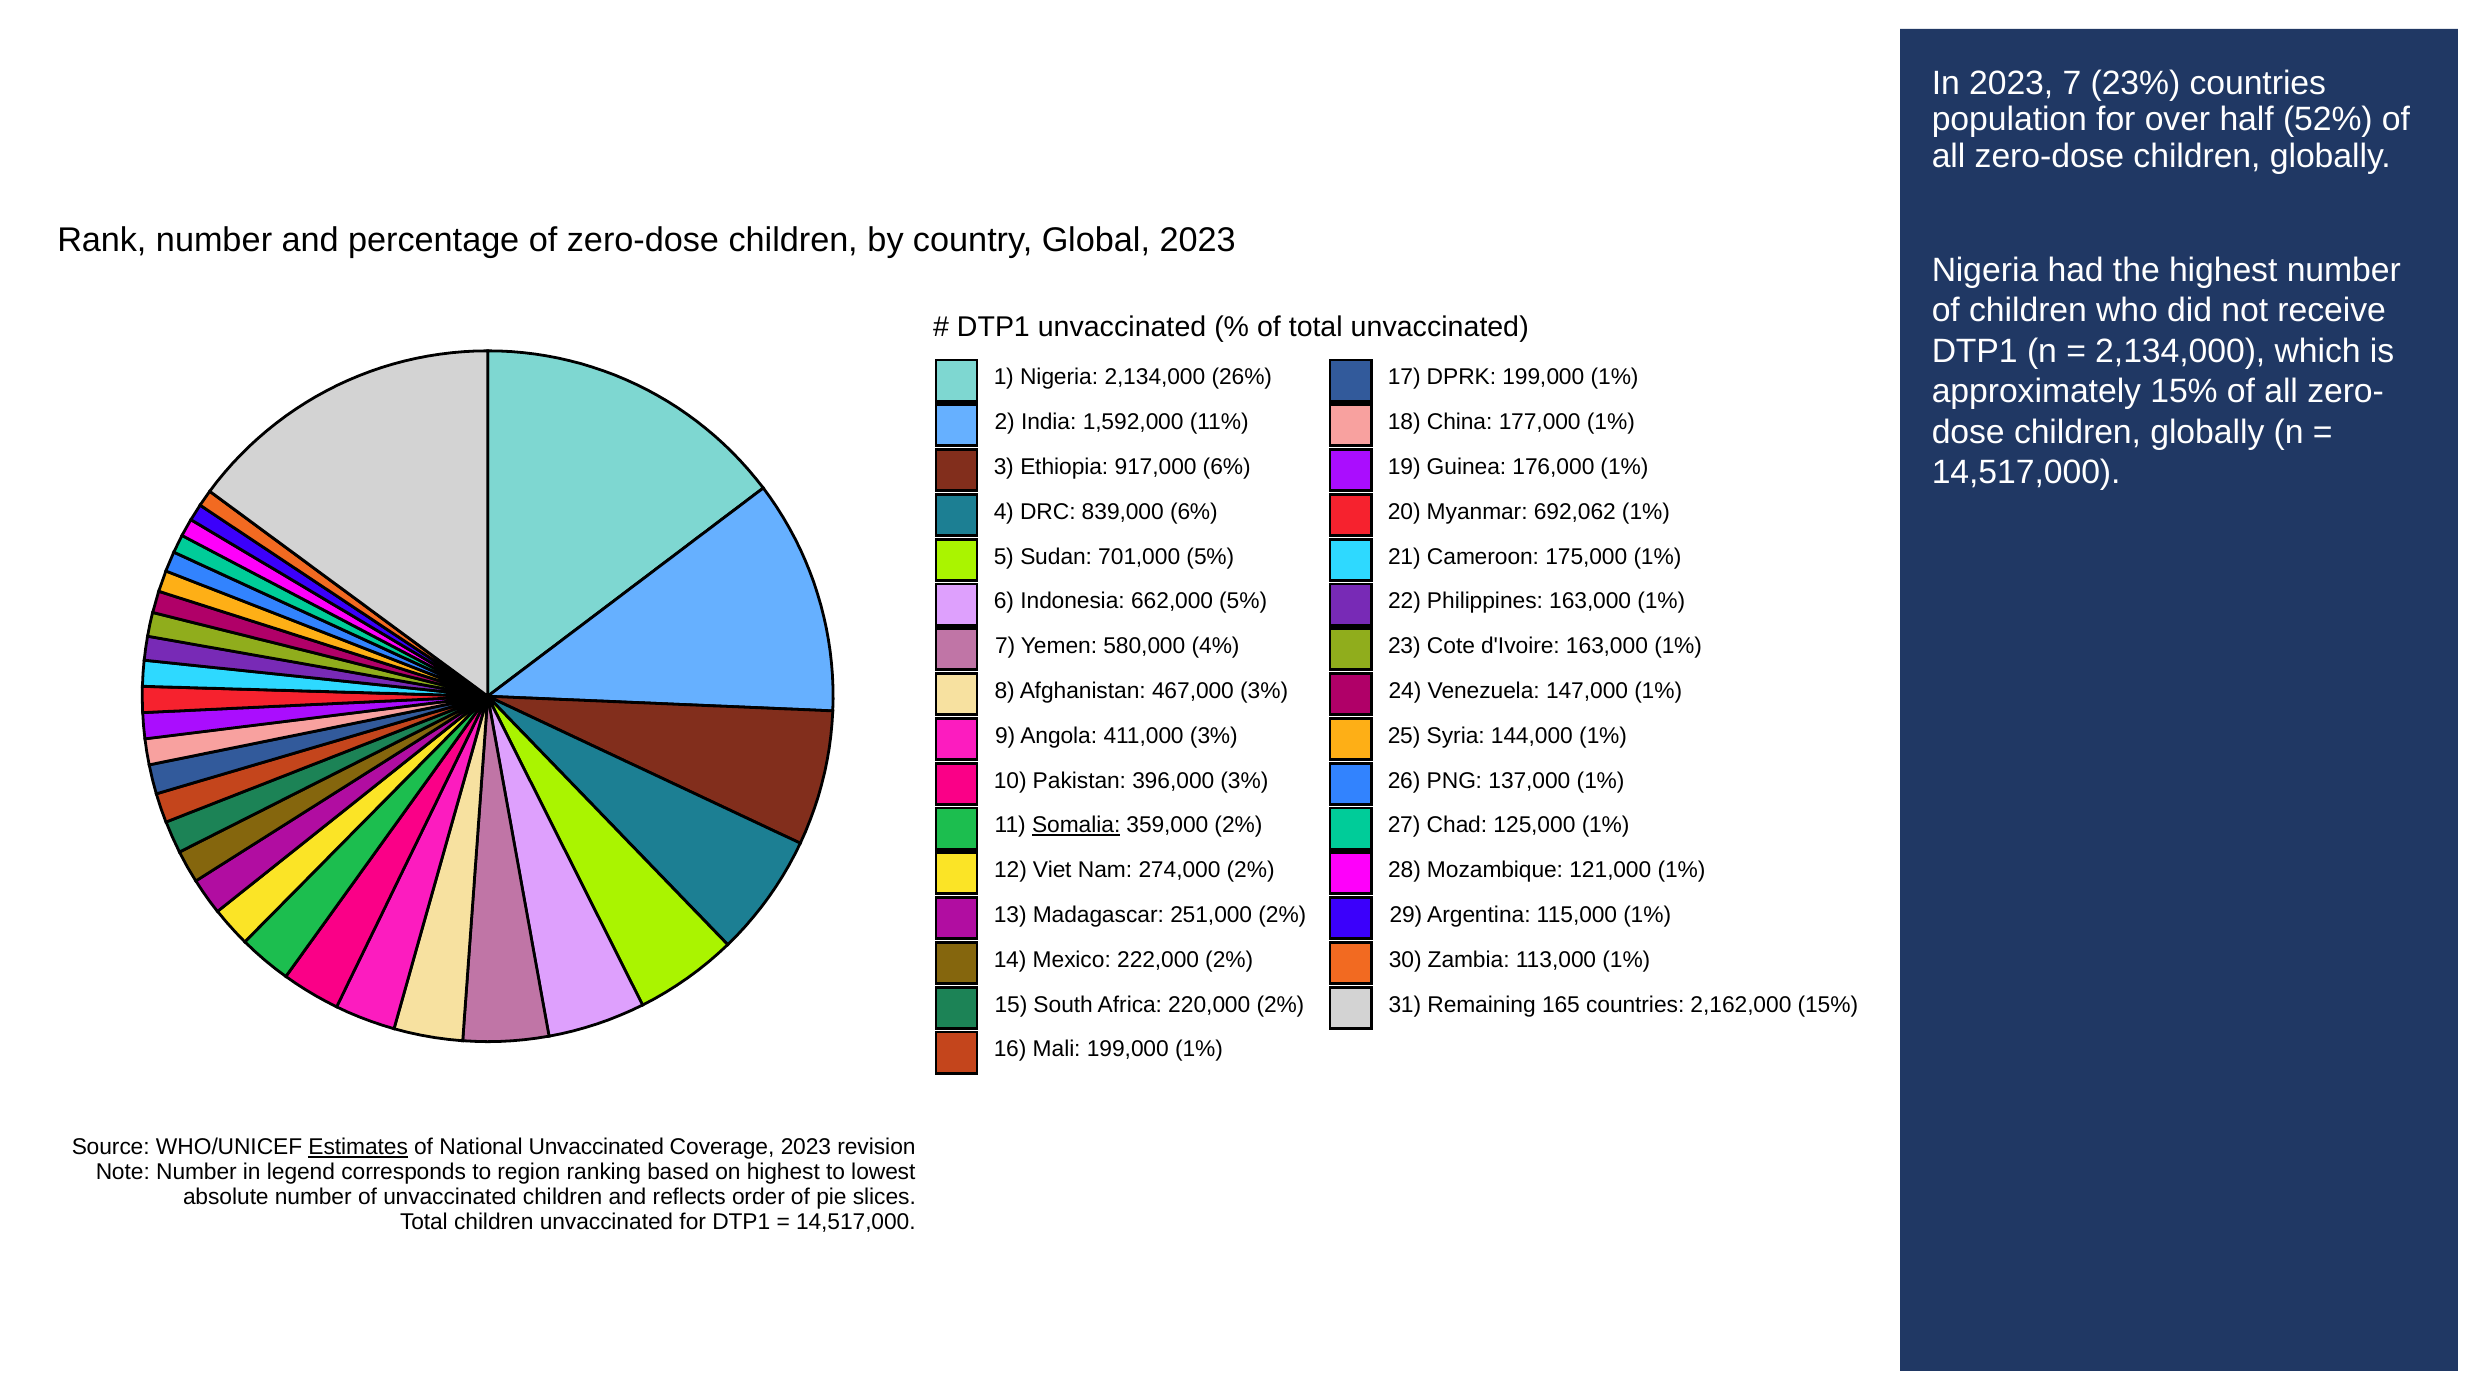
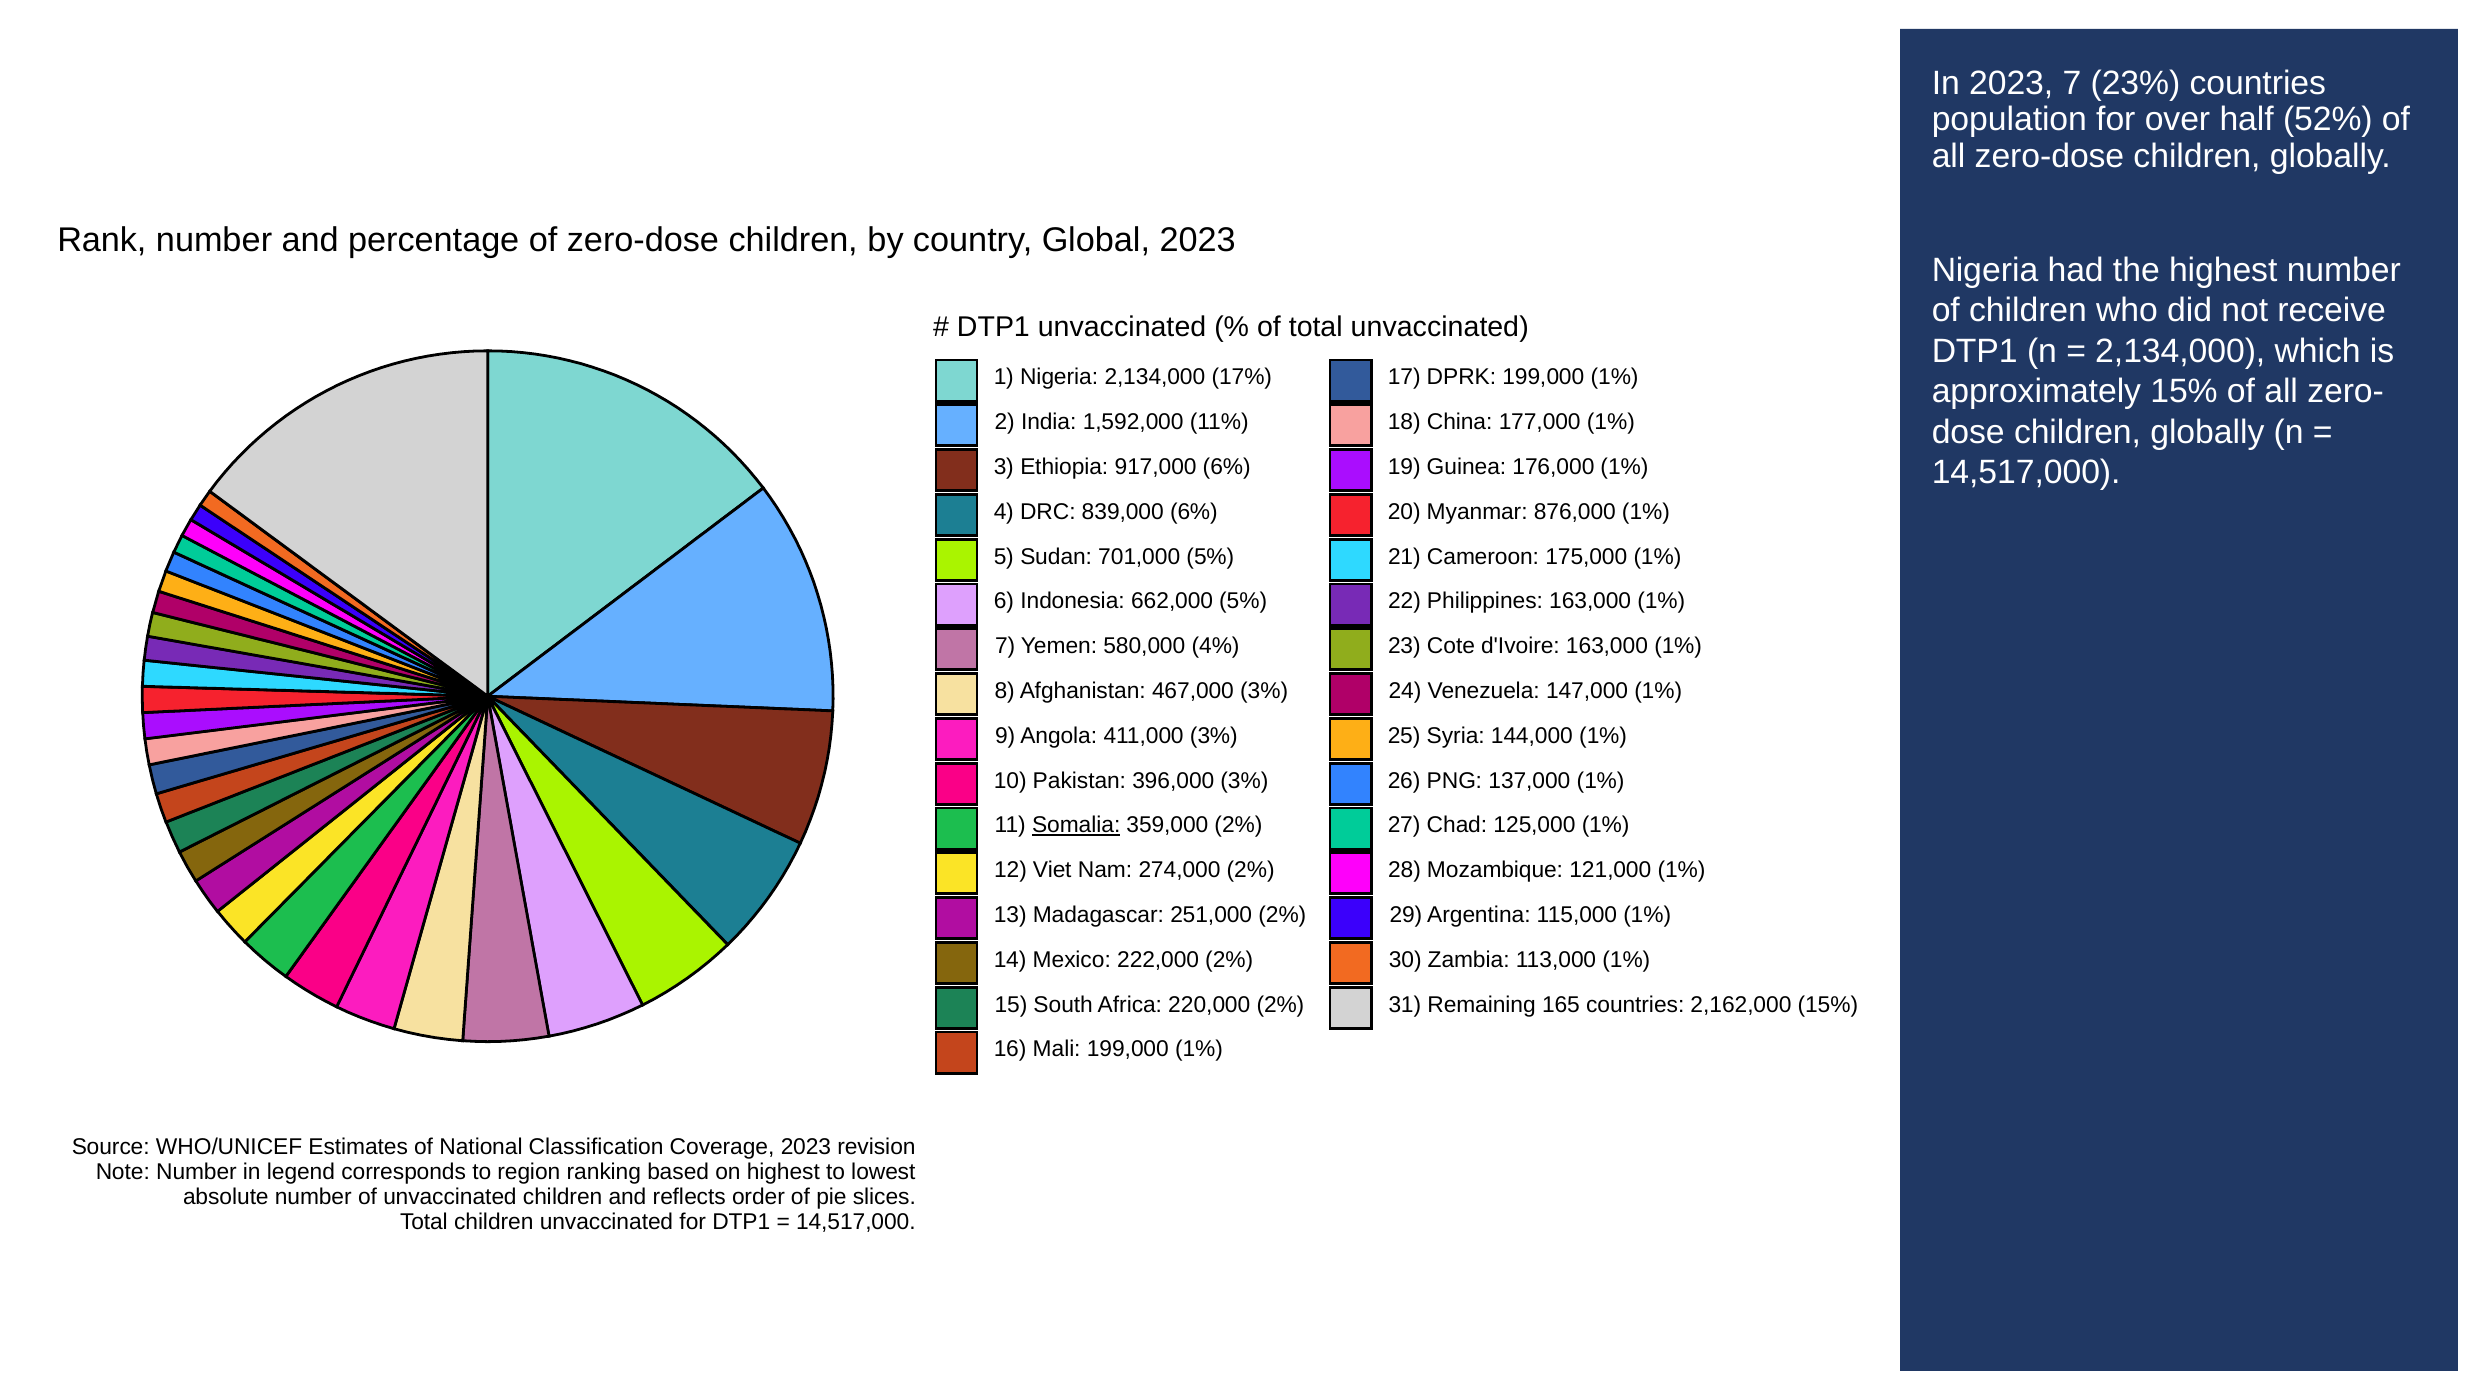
26%: 26% -> 17%
692,062: 692,062 -> 876,000
Estimates underline: present -> none
National Unvaccinated: Unvaccinated -> Classification
